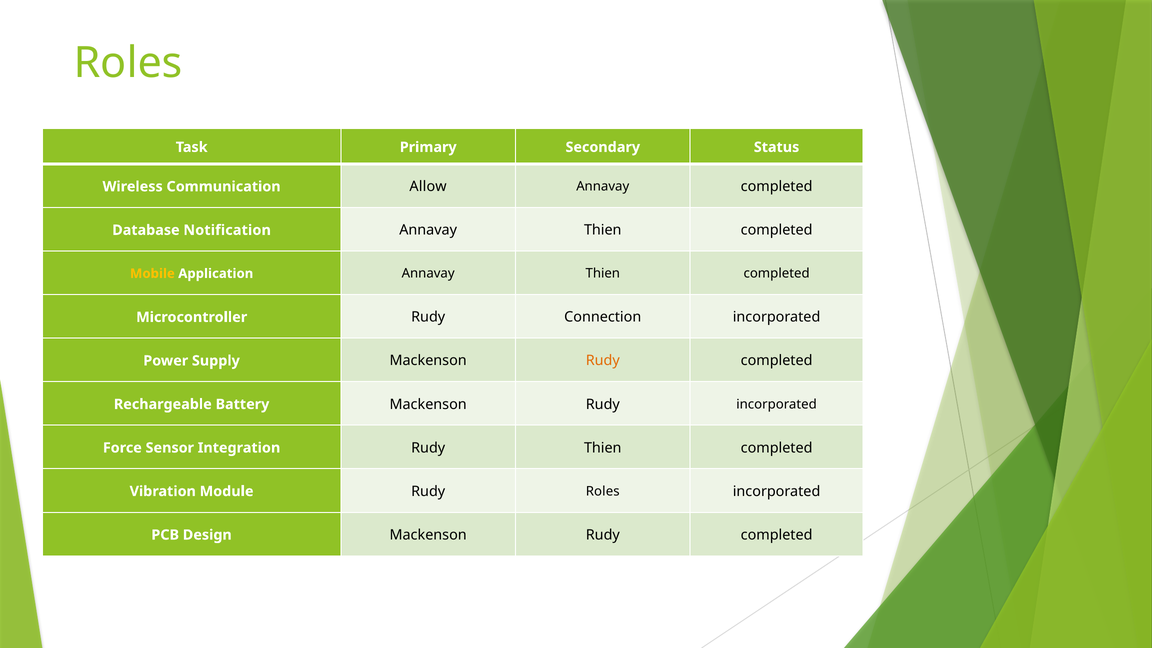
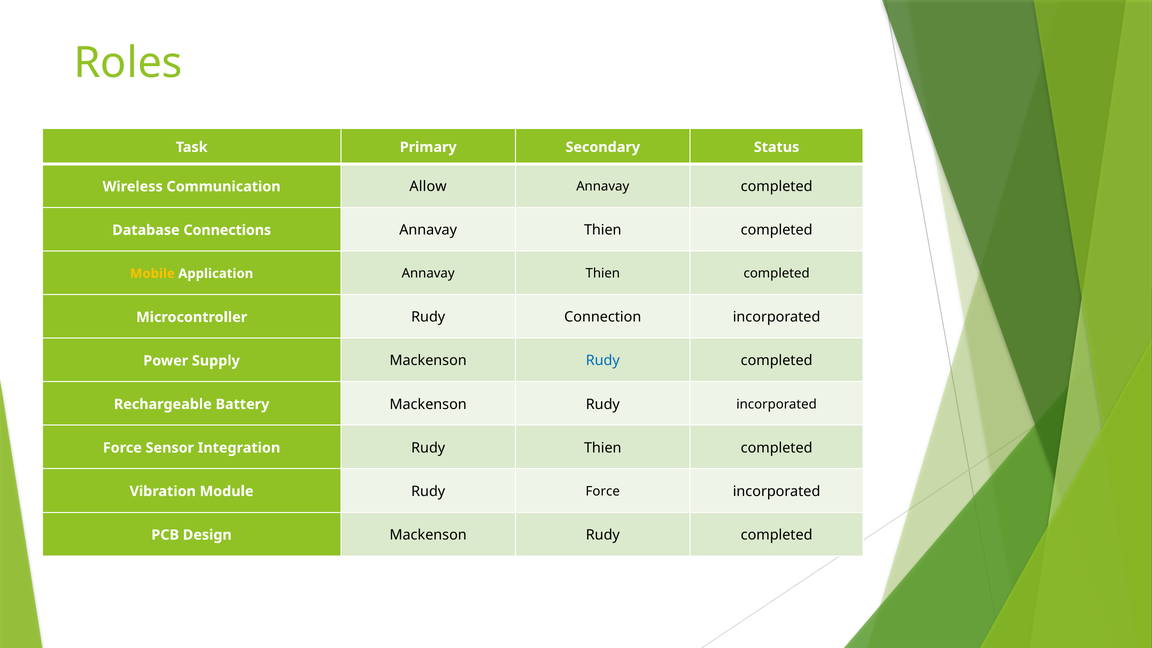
Notification: Notification -> Connections
Rudy at (603, 361) colour: orange -> blue
Rudy Roles: Roles -> Force
